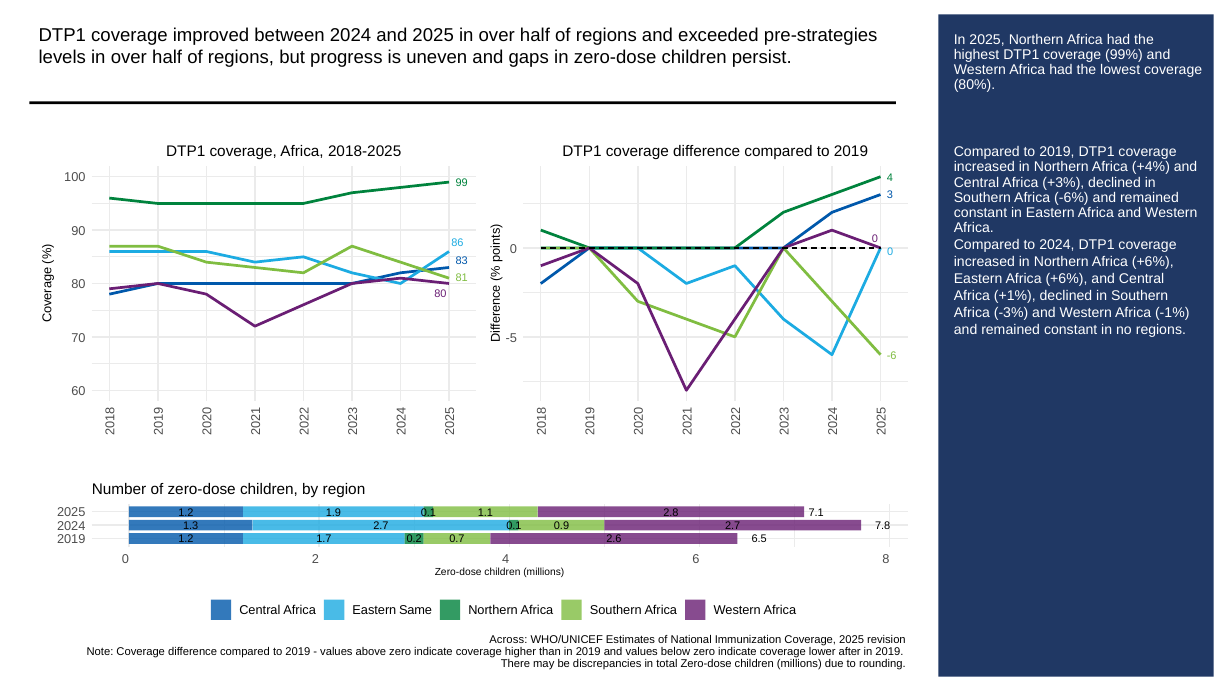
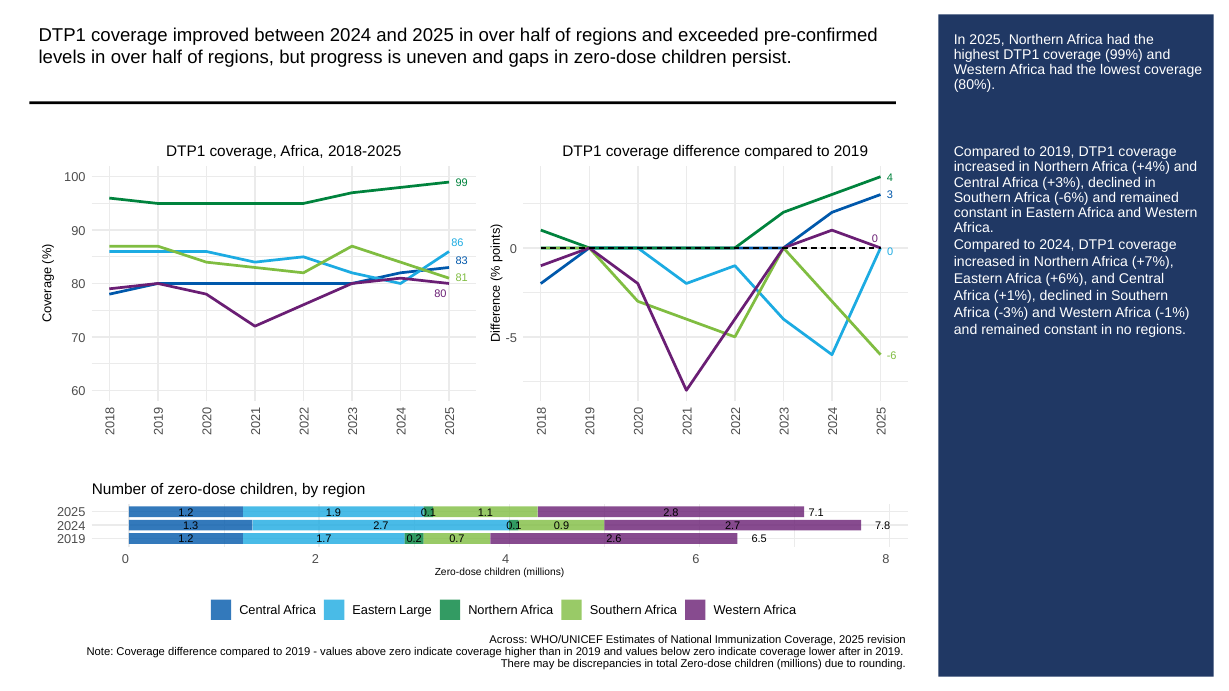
pre-strategies: pre-strategies -> pre-confirmed
Northern Africa +6%: +6% -> +7%
Same: Same -> Large
